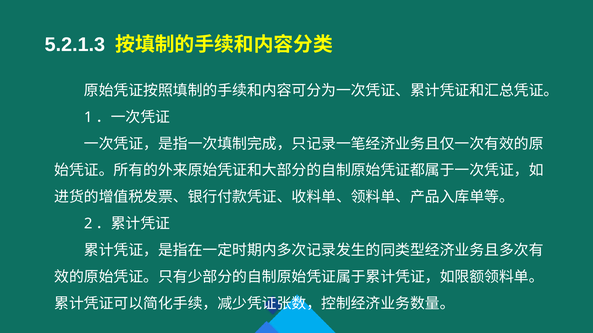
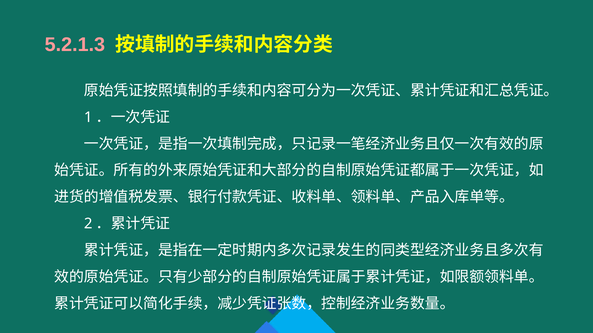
5.2.1.3 colour: white -> pink
